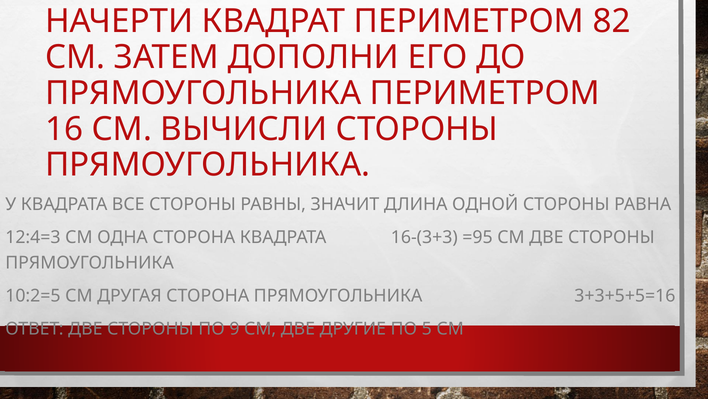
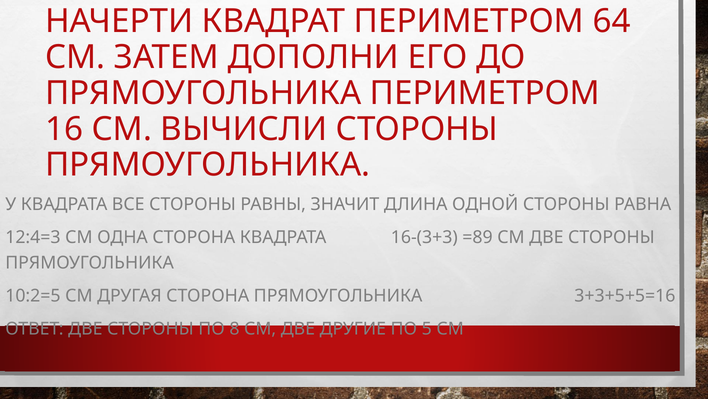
82: 82 -> 64
=95: =95 -> =89
9: 9 -> 8
